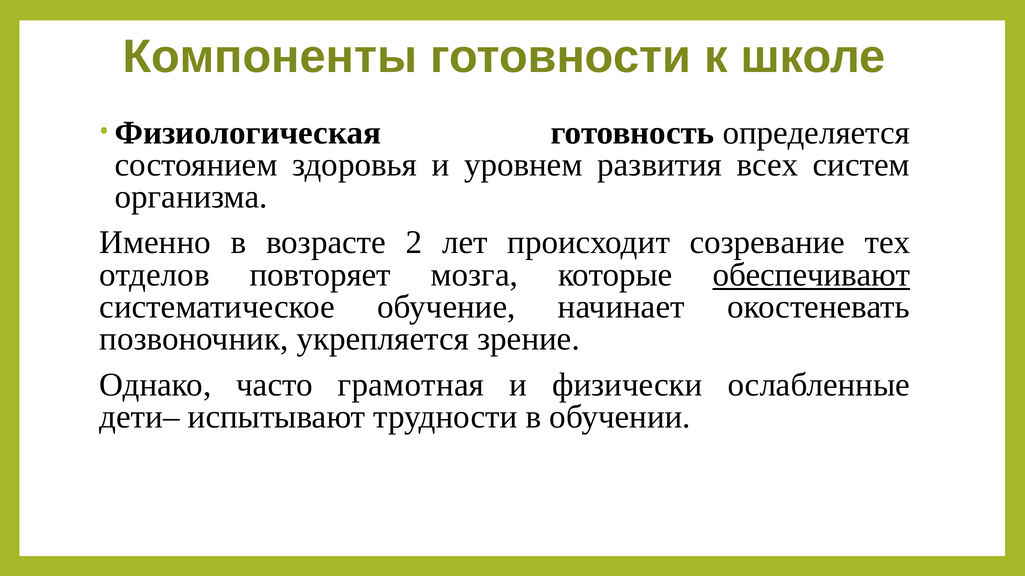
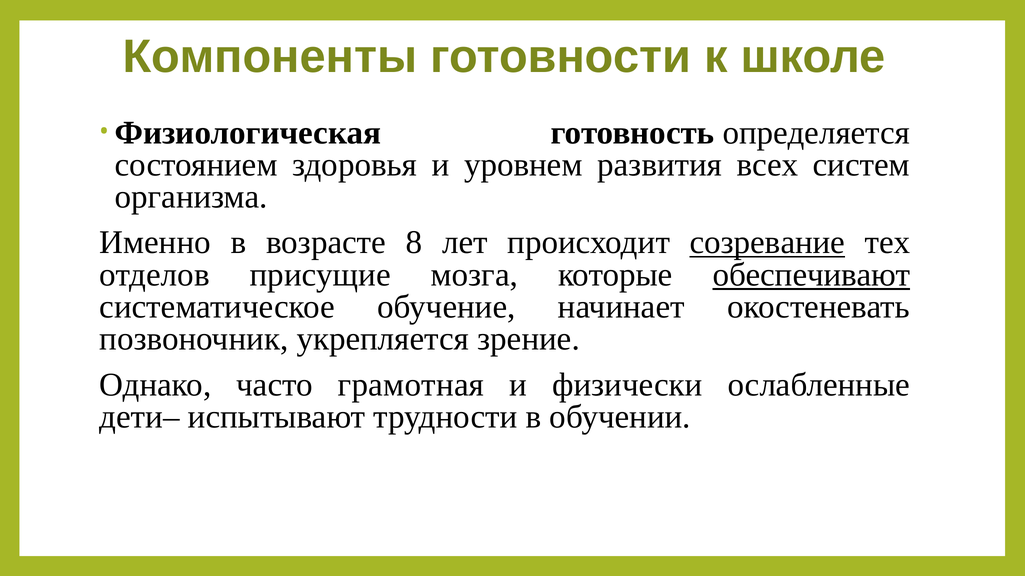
2: 2 -> 8
созревание underline: none -> present
повторяет: повторяет -> присущие
